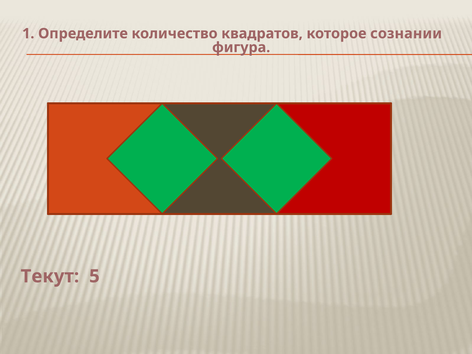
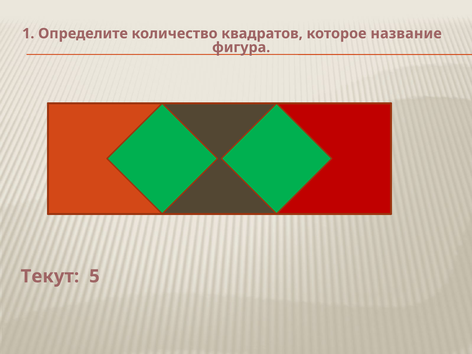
сознании: сознании -> название
